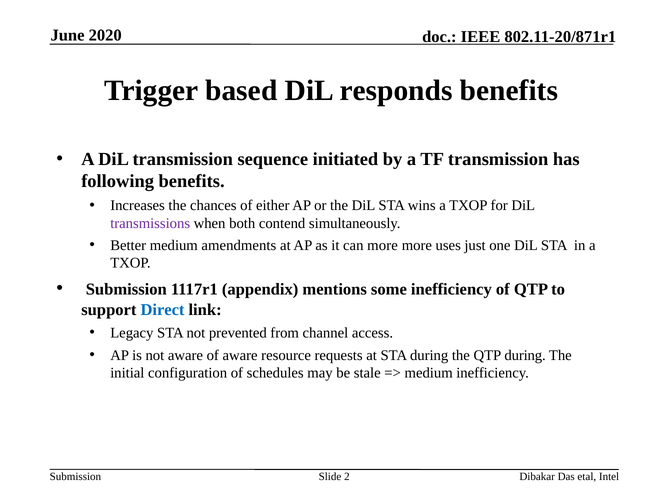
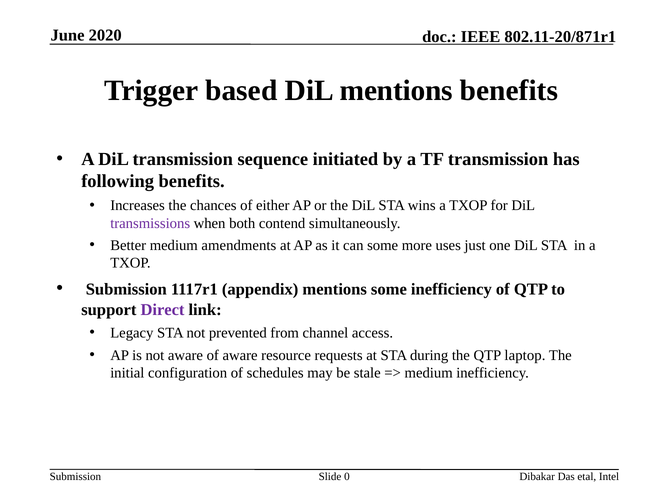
DiL responds: responds -> mentions
can more: more -> some
Direct colour: blue -> purple
QTP during: during -> laptop
2: 2 -> 0
